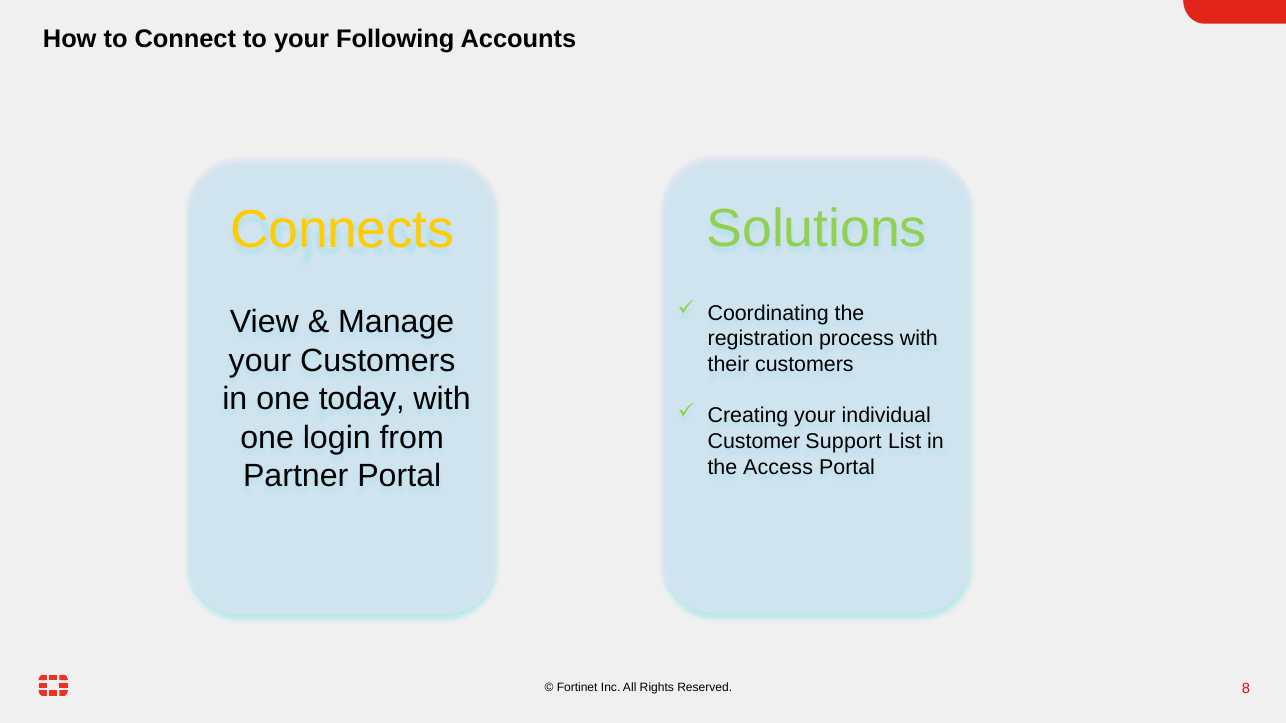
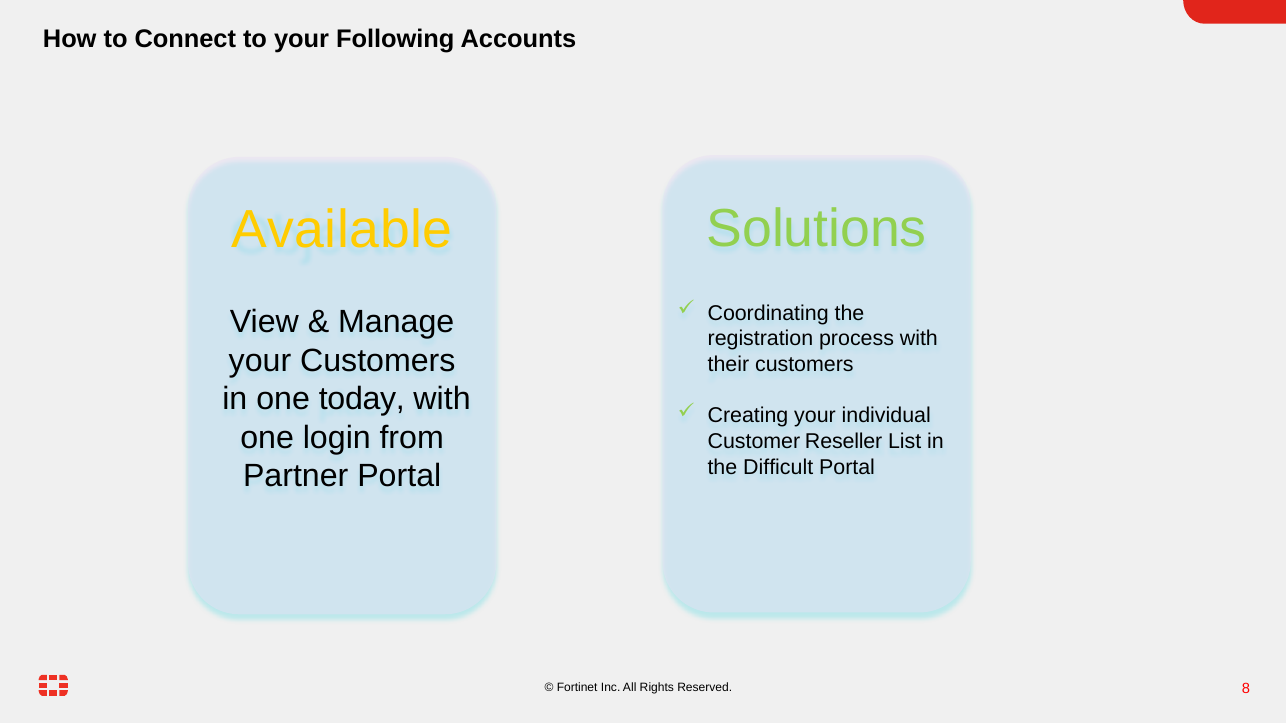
Connects: Connects -> Available
Support: Support -> Reseller
Access: Access -> Difficult
